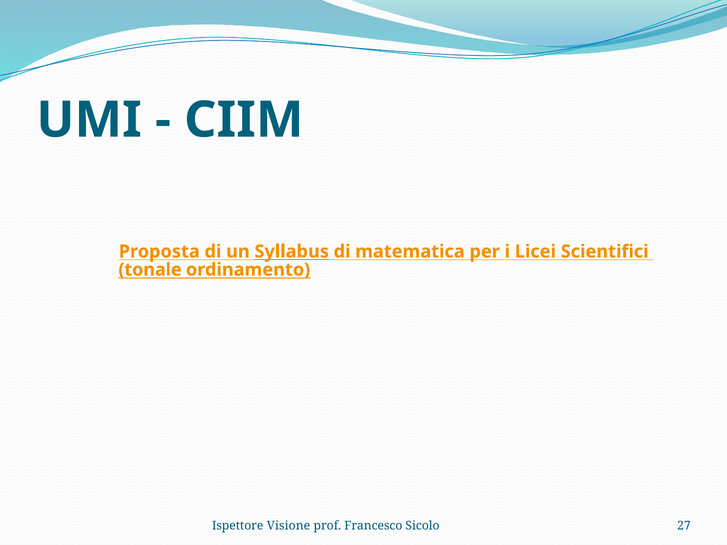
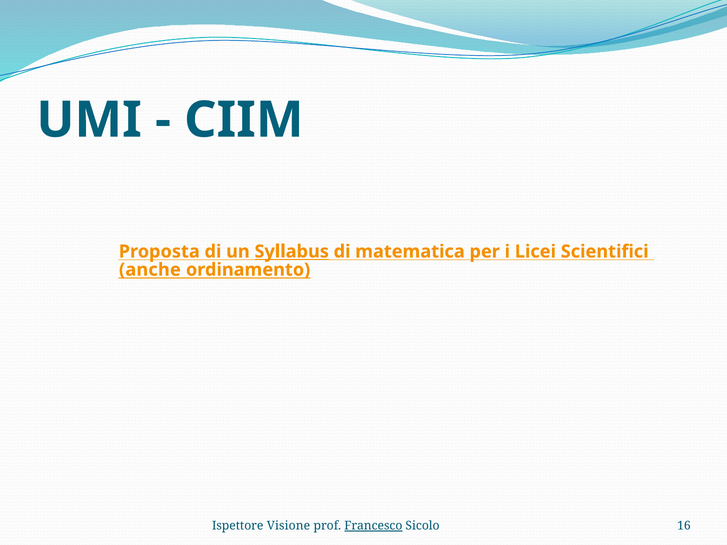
tonale: tonale -> anche
Francesco underline: none -> present
27: 27 -> 16
